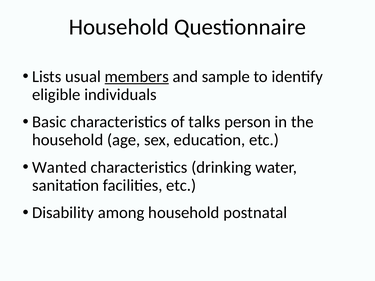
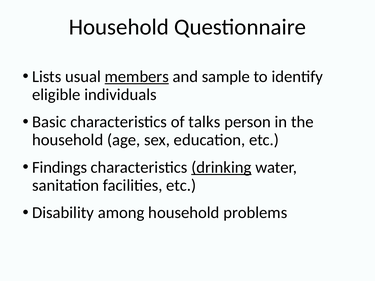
Wanted: Wanted -> Findings
drinking underline: none -> present
postnatal: postnatal -> problems
